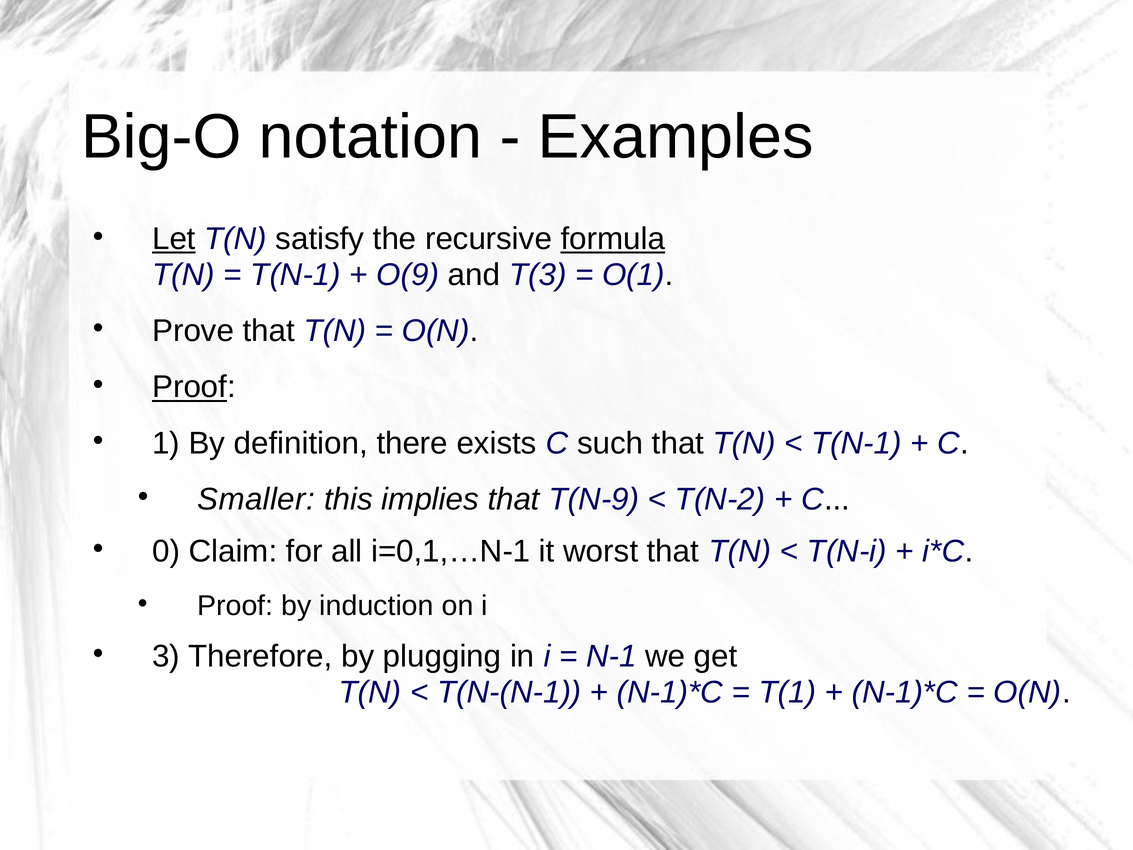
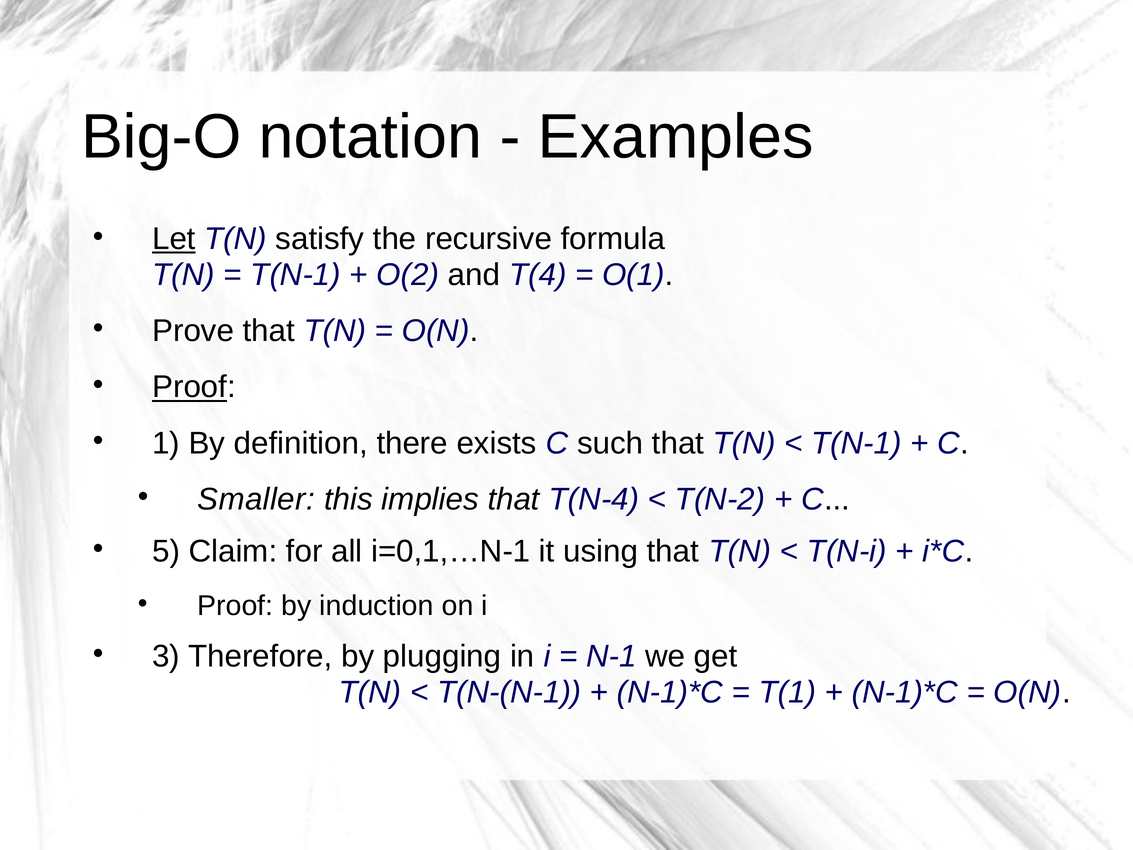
formula underline: present -> none
O(9: O(9 -> O(2
T(3: T(3 -> T(4
T(N-9: T(N-9 -> T(N-4
0: 0 -> 5
worst: worst -> using
